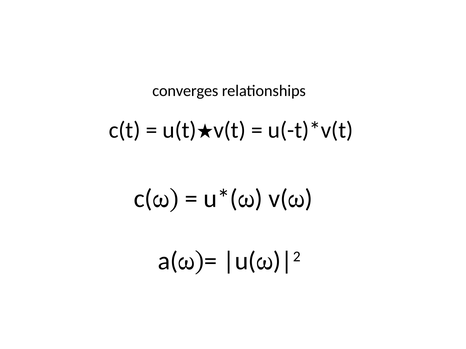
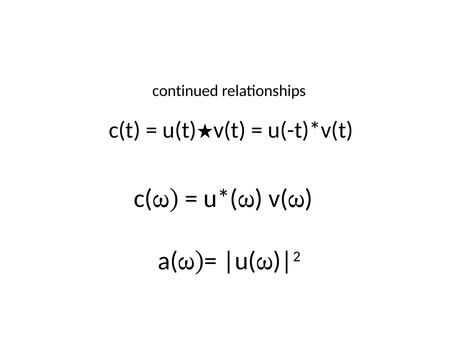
converges: converges -> continued
